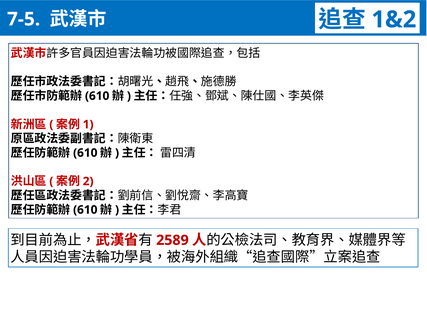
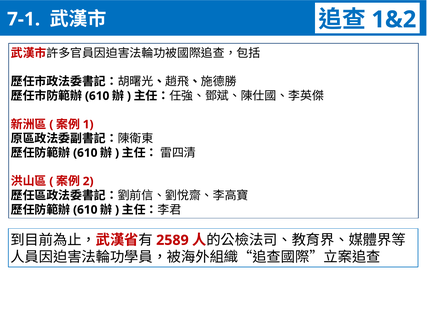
7-5: 7-5 -> 7-1
